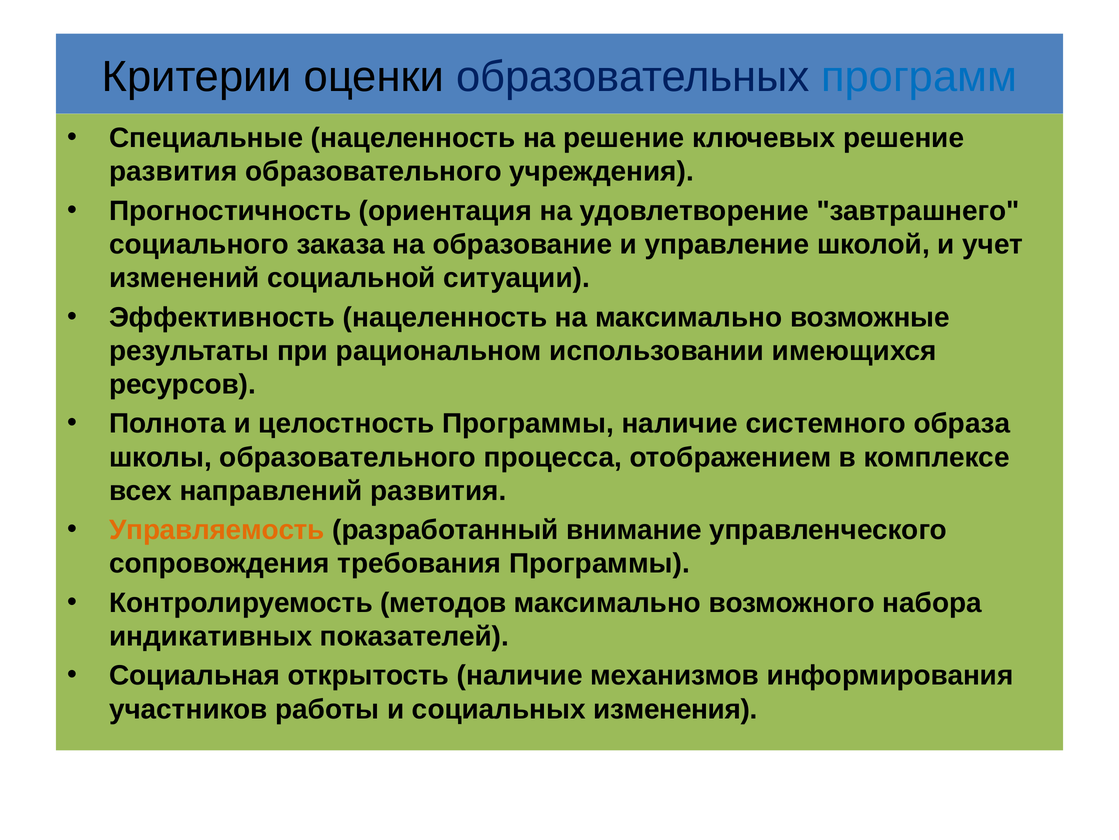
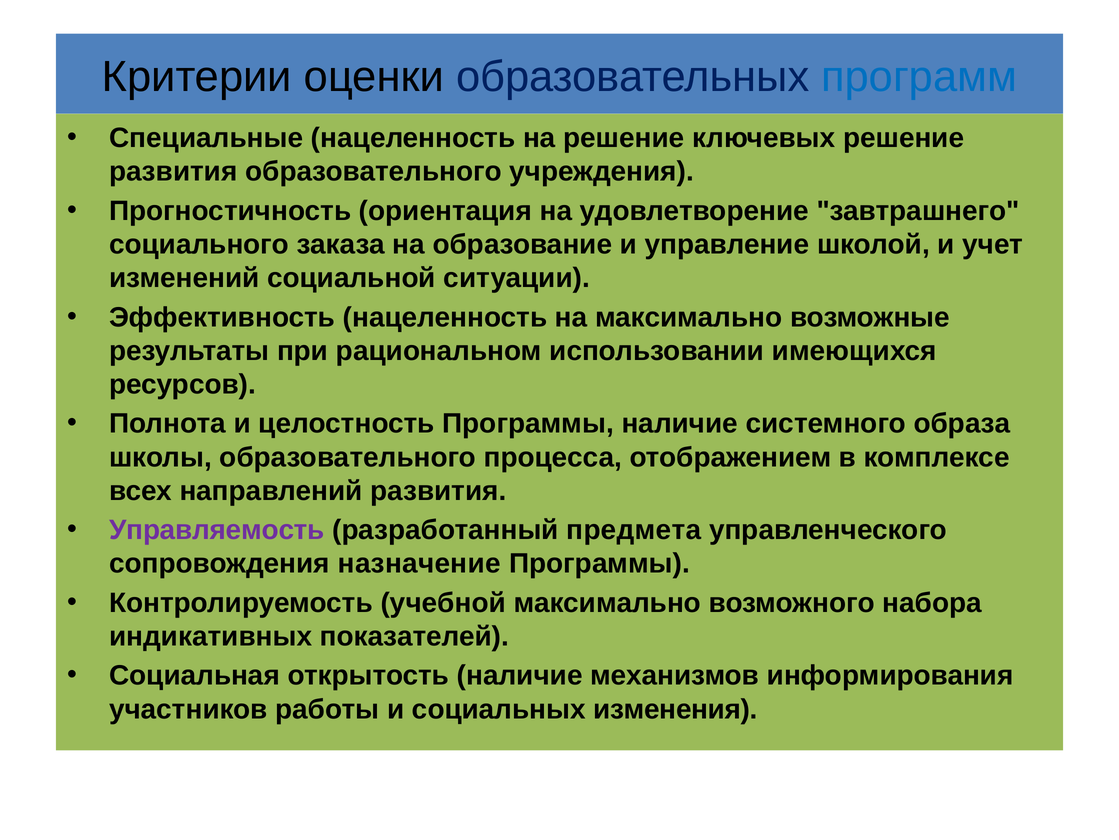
Управляемость colour: orange -> purple
внимание: внимание -> предмета
требования: требования -> назначение
методов: методов -> учебной
